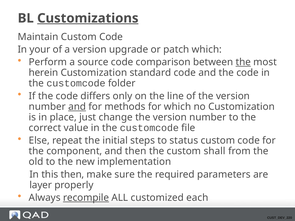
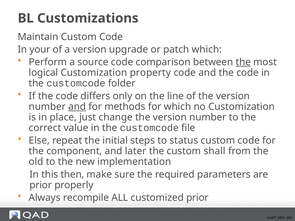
Customizations underline: present -> none
herein: herein -> logical
standard: standard -> property
and then: then -> later
layer at (41, 185): layer -> prior
recompile underline: present -> none
customized each: each -> prior
